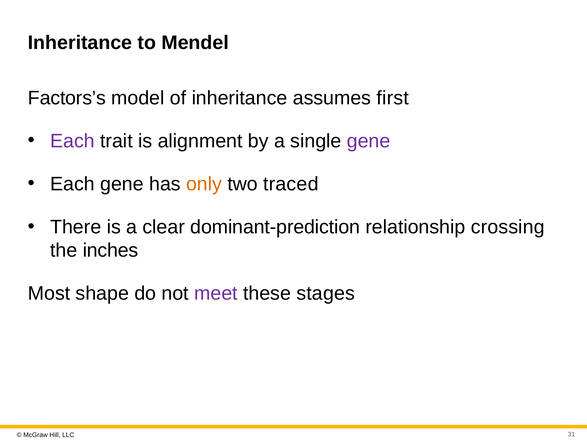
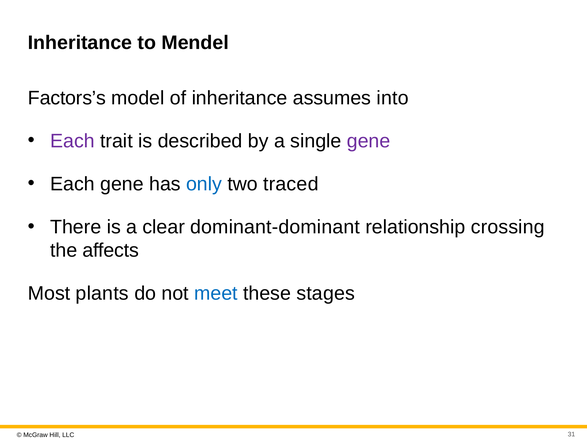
first: first -> into
alignment: alignment -> described
only colour: orange -> blue
dominant-prediction: dominant-prediction -> dominant-dominant
inches: inches -> affects
shape: shape -> plants
meet colour: purple -> blue
